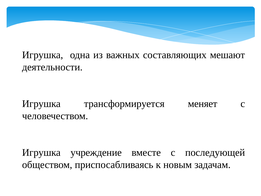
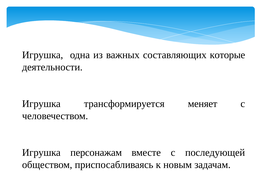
мешают: мешают -> которые
учреждение: учреждение -> персонажам
